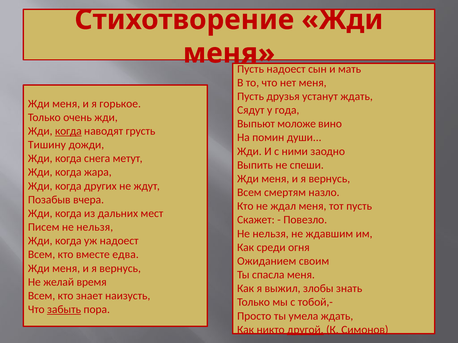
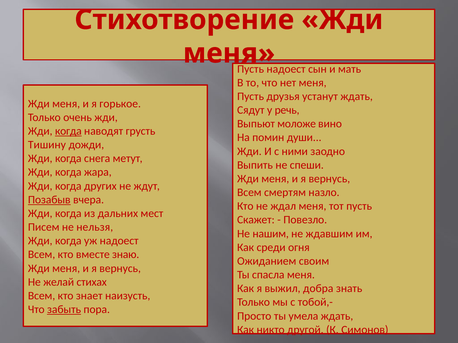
года: года -> речь
Позабыв underline: none -> present
нельзя at (271, 234): нельзя -> нашим
едва: едва -> знаю
время: время -> стихах
злобы: злобы -> добра
другой underline: present -> none
